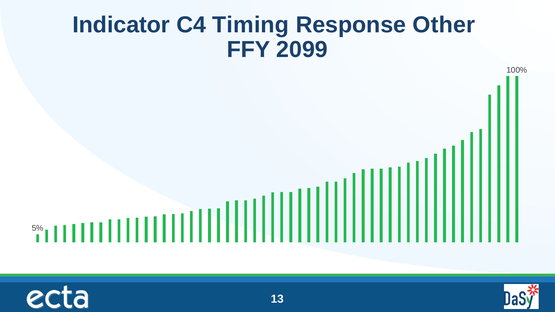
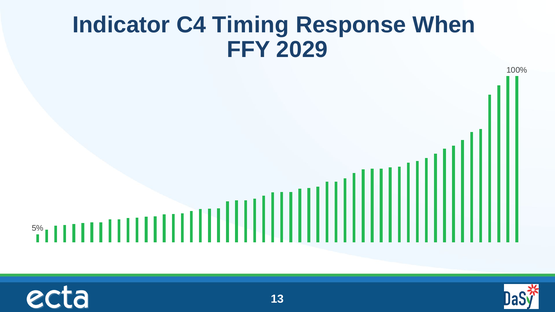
Other: Other -> When
2099: 2099 -> 2029
